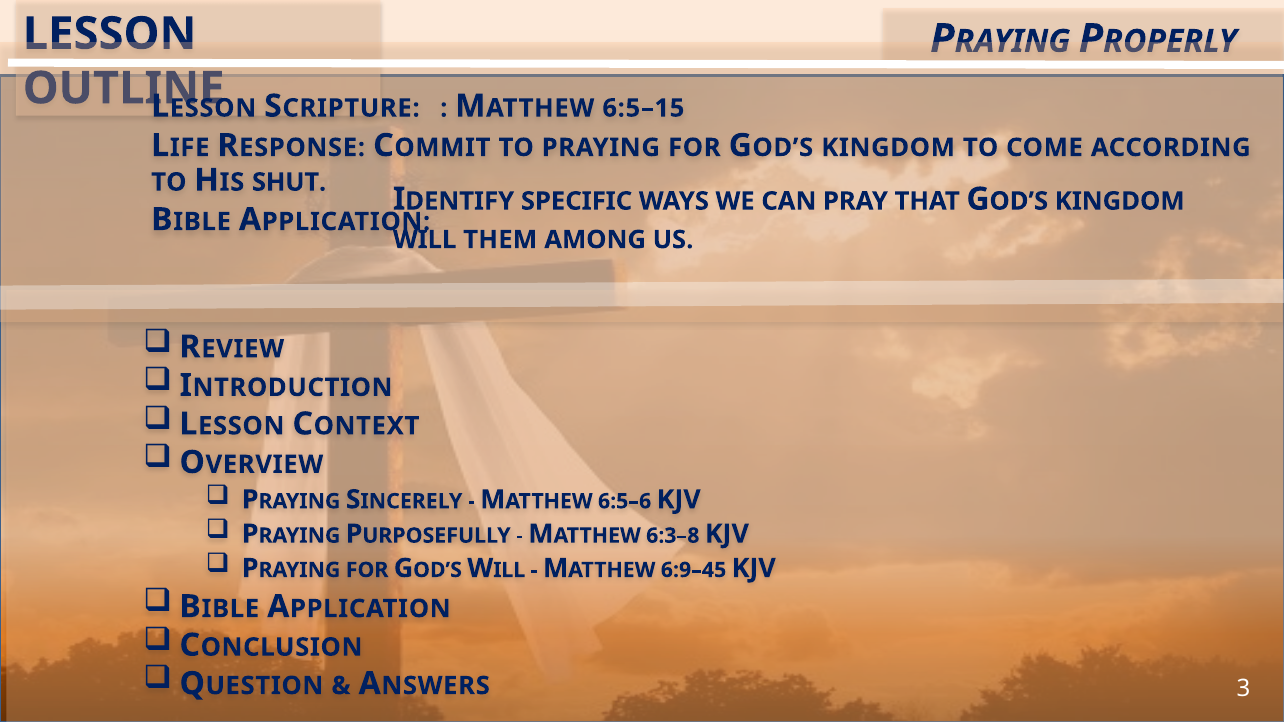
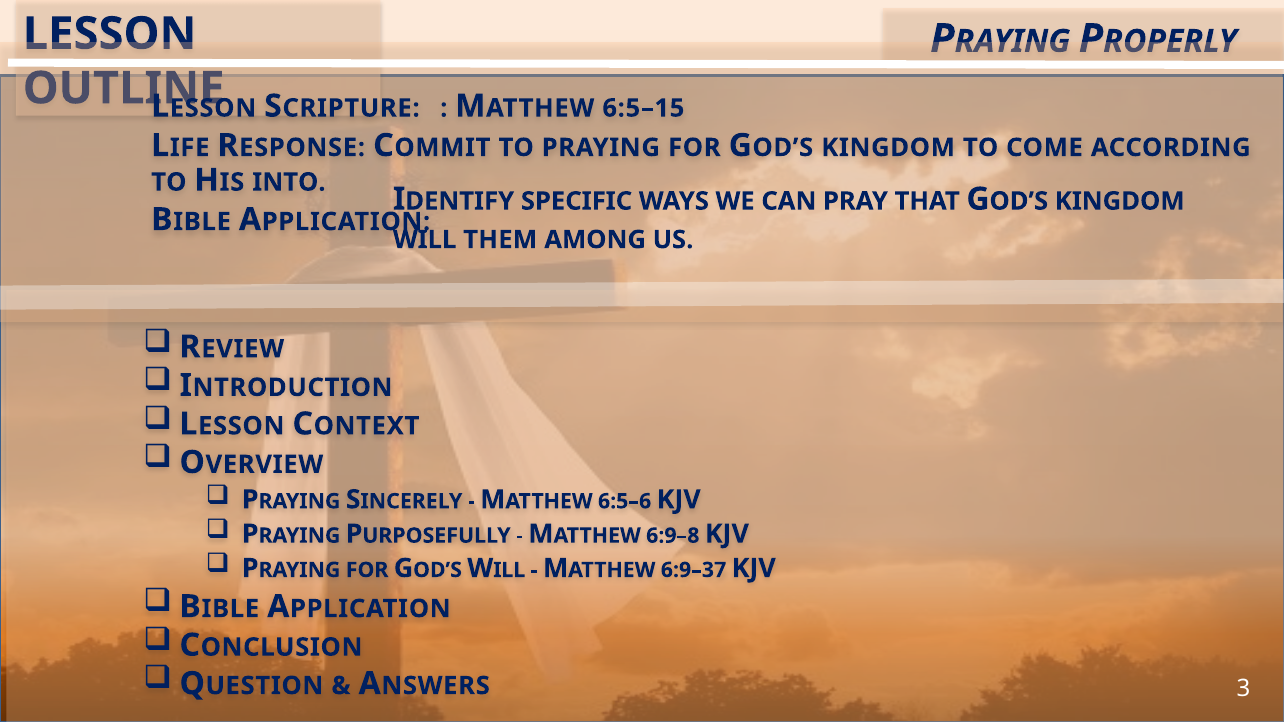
SHUT: SHUT -> INTO
6:3–8: 6:3–8 -> 6:9–8
6:9–45: 6:9–45 -> 6:9–37
